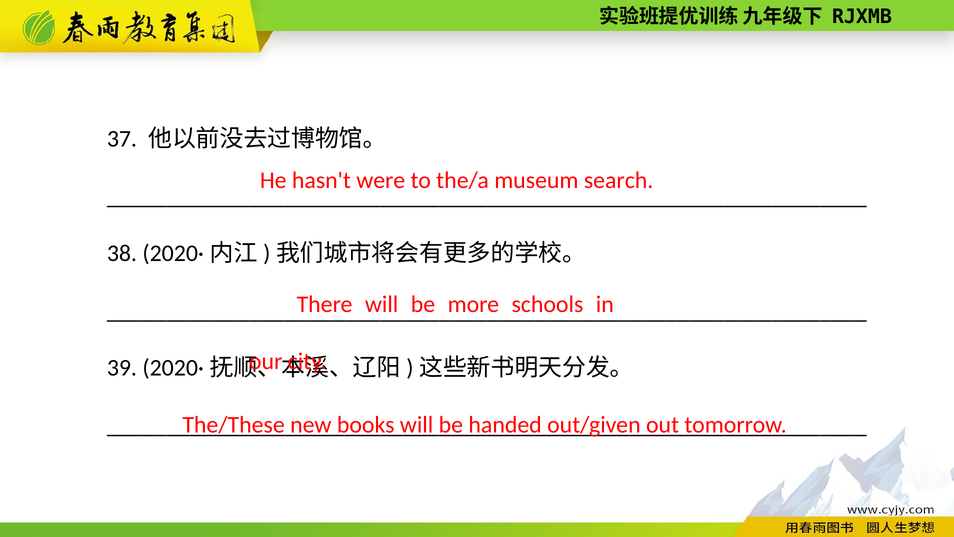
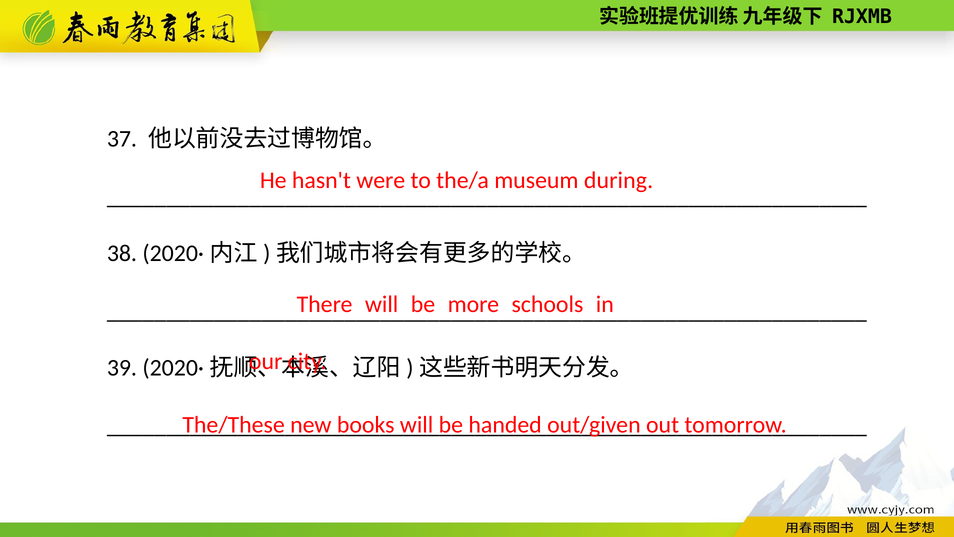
search: search -> during
